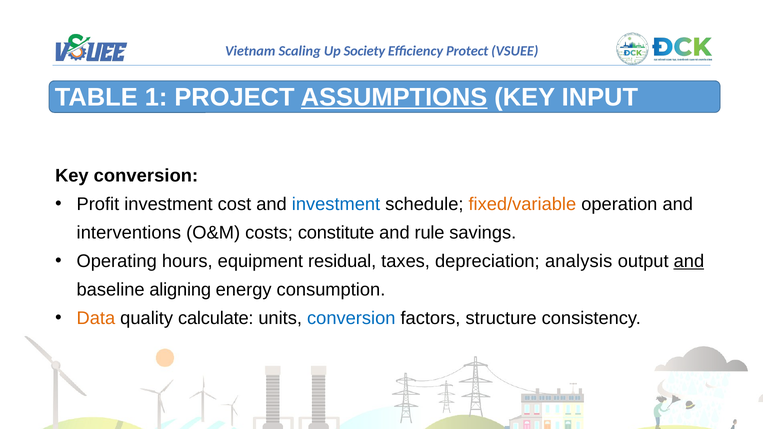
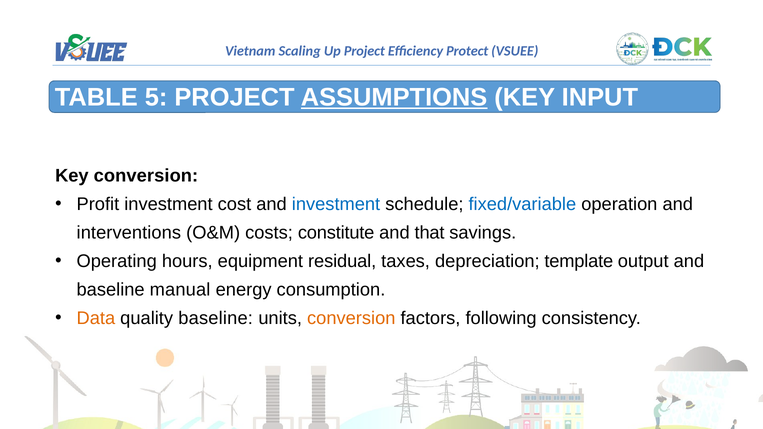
Society at (364, 51): Society -> Project
1: 1 -> 5
fixed/variable colour: orange -> blue
rule: rule -> that
analysis: analysis -> template
and at (689, 261) underline: present -> none
aligning: aligning -> manual
quality calculate: calculate -> baseline
conversion at (351, 318) colour: blue -> orange
structure: structure -> following
